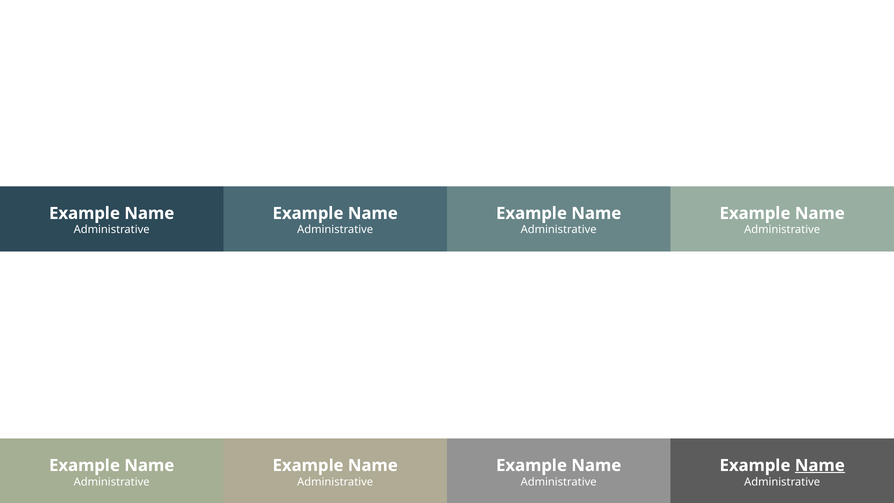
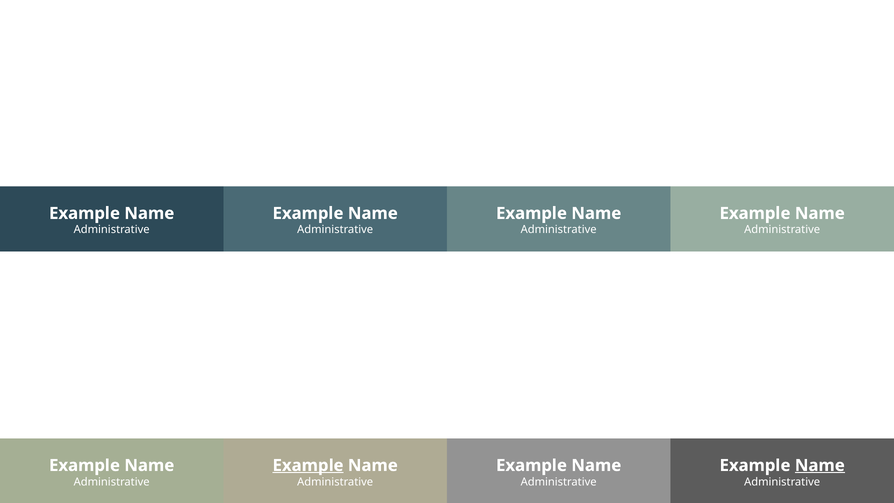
Example at (308, 465) underline: none -> present
